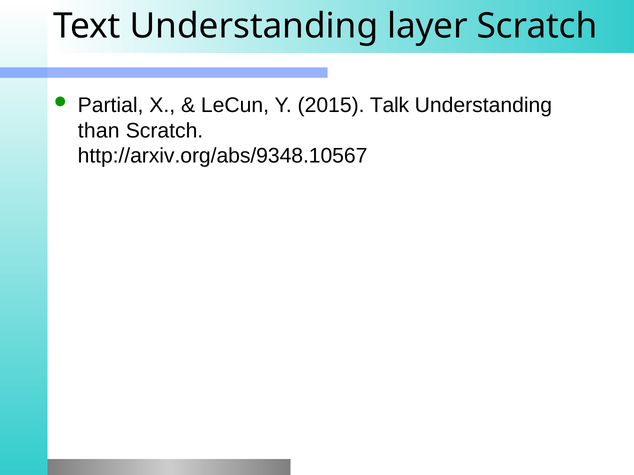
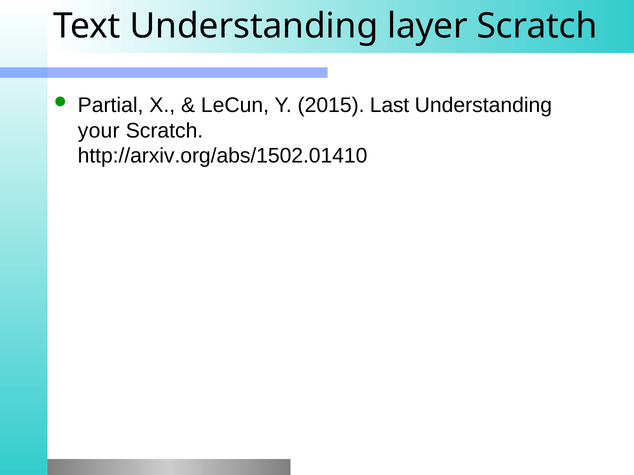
Talk: Talk -> Last
than: than -> your
http://arxiv.org/abs/9348.10567: http://arxiv.org/abs/9348.10567 -> http://arxiv.org/abs/1502.01410
